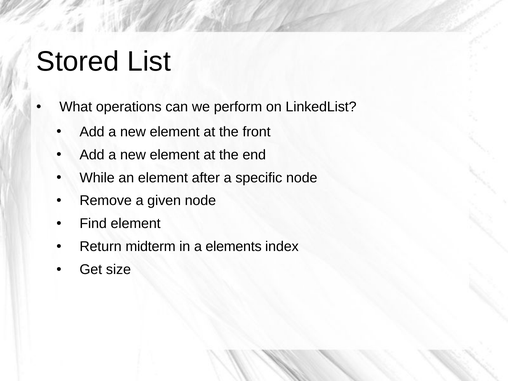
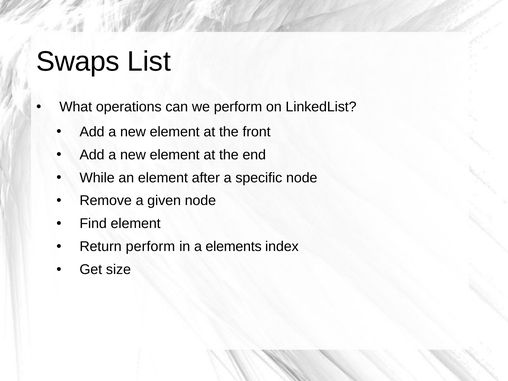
Stored: Stored -> Swaps
Return midterm: midterm -> perform
